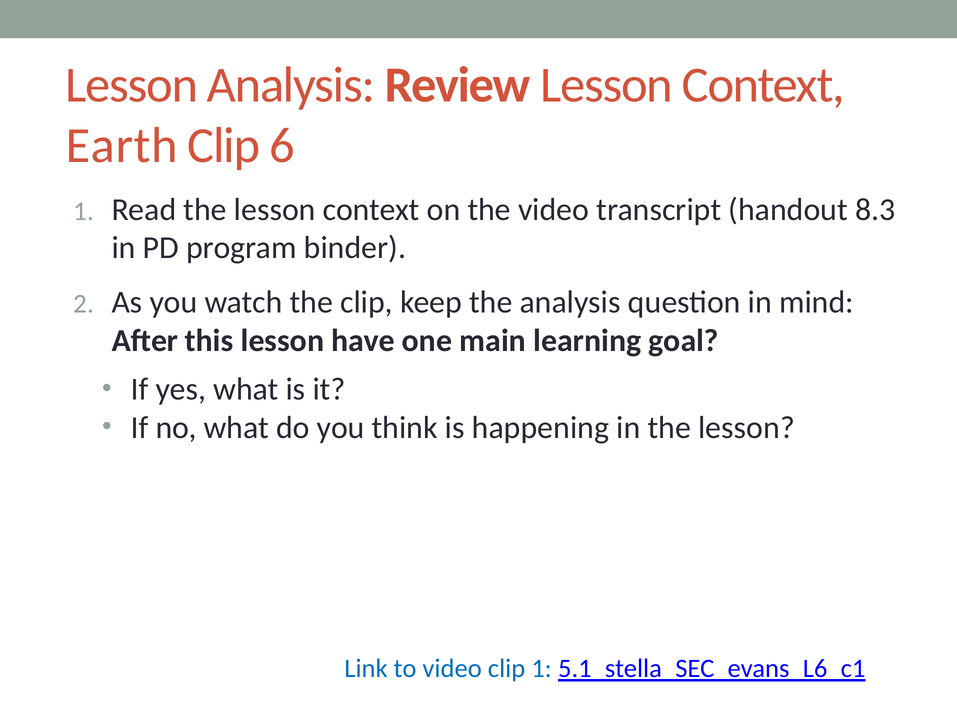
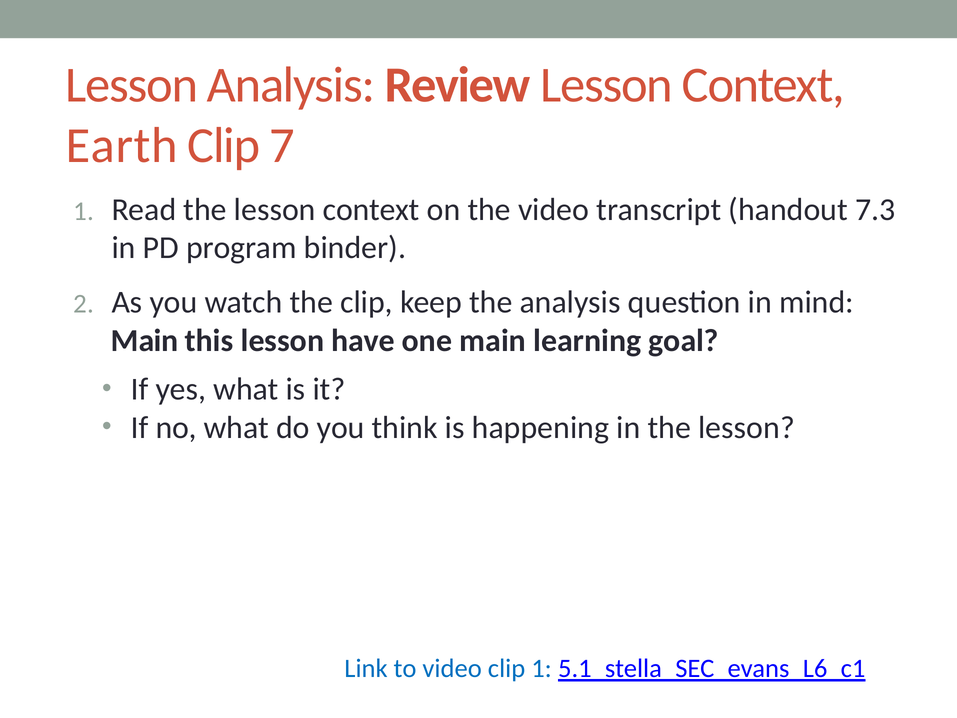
6: 6 -> 7
8.3: 8.3 -> 7.3
After at (145, 340): After -> Main
